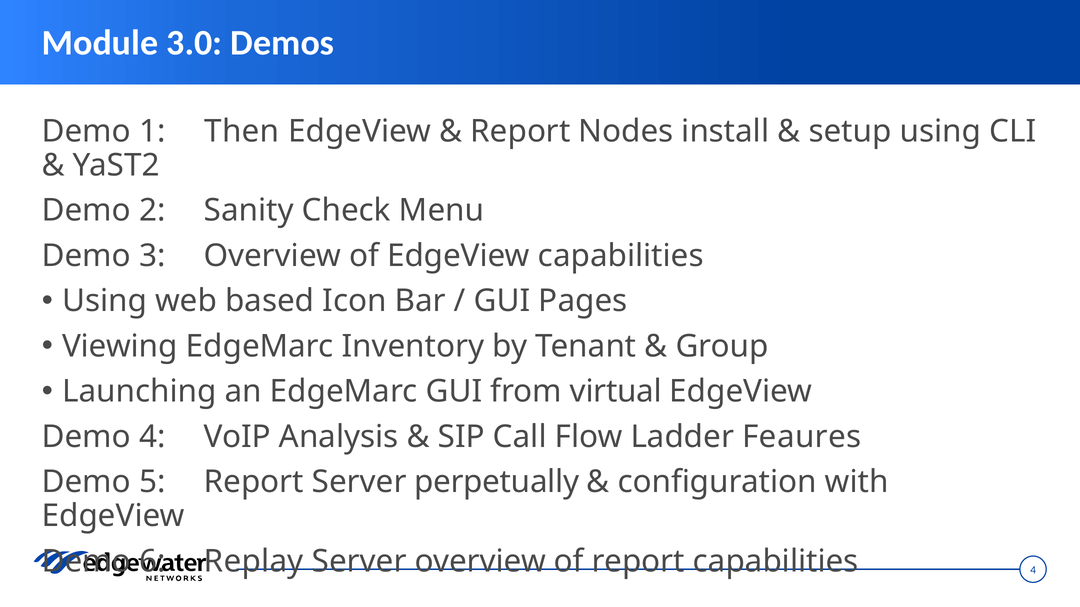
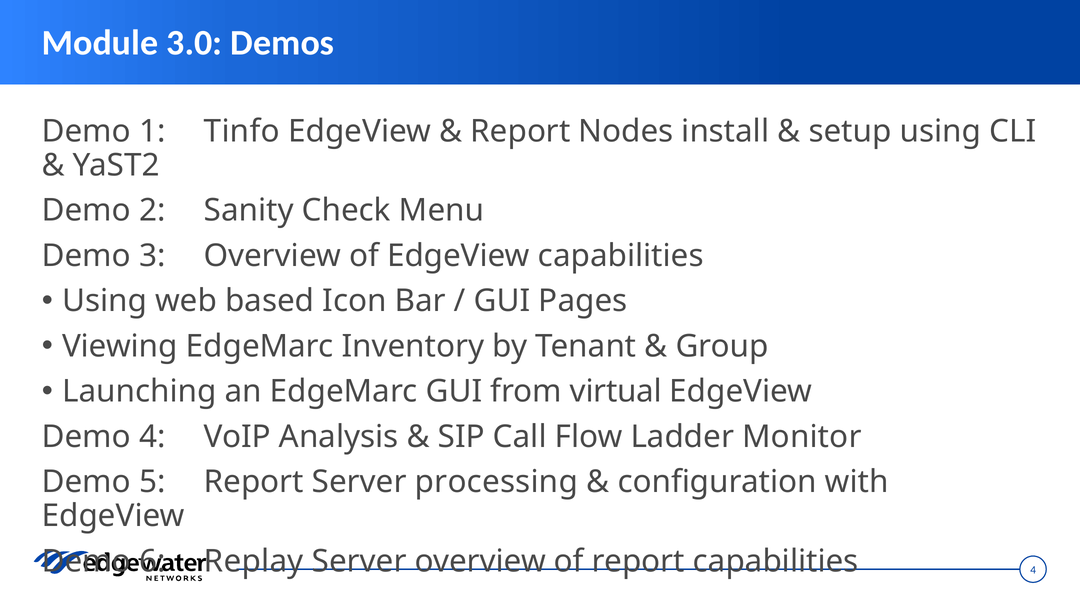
Then: Then -> Tinfo
Feaures: Feaures -> Monitor
perpetually: perpetually -> processing
